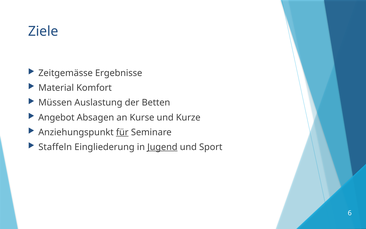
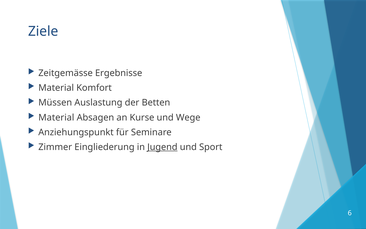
Angebot at (56, 117): Angebot -> Material
Kurze: Kurze -> Wege
für underline: present -> none
Staffeln: Staffeln -> Zimmer
